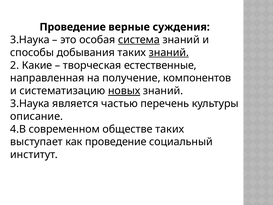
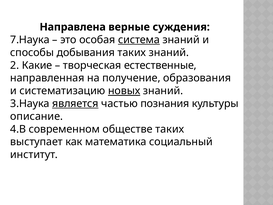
Проведение at (73, 27): Проведение -> Направлена
3.Наука at (30, 40): 3.Наука -> 7.Наука
знаний at (169, 52) underline: present -> none
компонентов: компонентов -> образования
является underline: none -> present
перечень: перечень -> познания
как проведение: проведение -> математика
